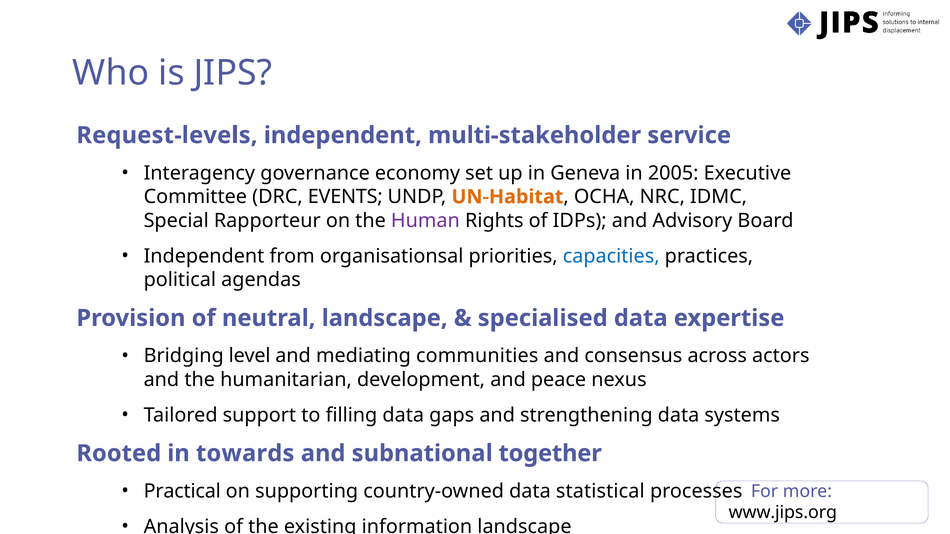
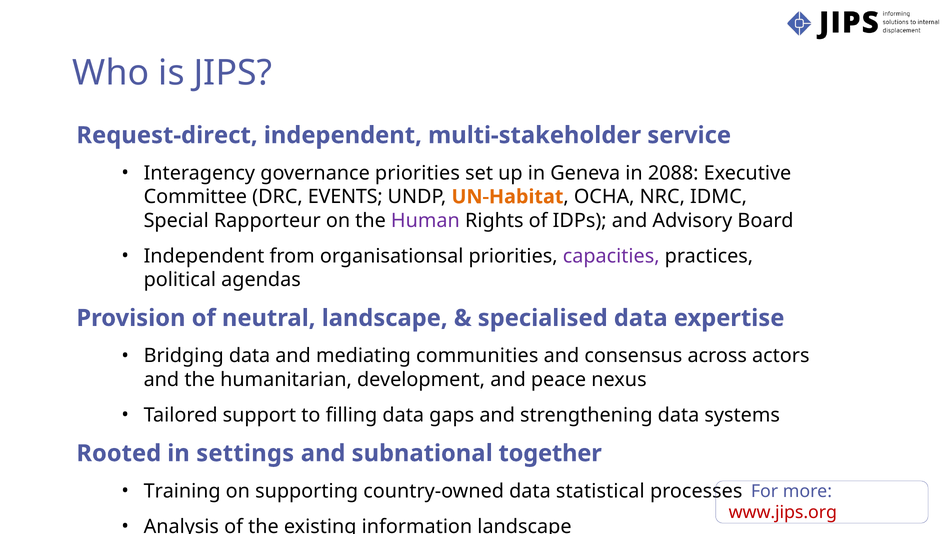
Request-levels: Request-levels -> Request-direct
governance economy: economy -> priorities
2005: 2005 -> 2088
capacities colour: blue -> purple
Bridging level: level -> data
towards: towards -> settings
Practical: Practical -> Training
www.jips.org colour: black -> red
